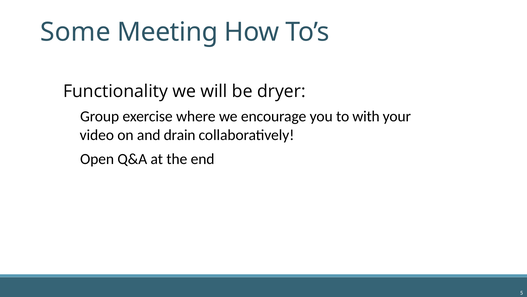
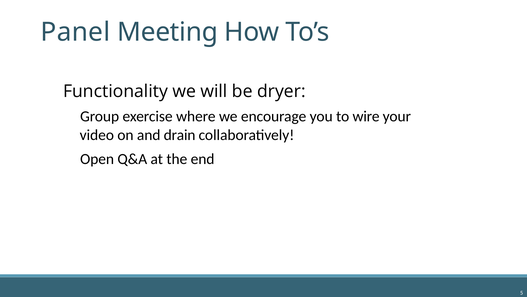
Some: Some -> Panel
with: with -> wire
